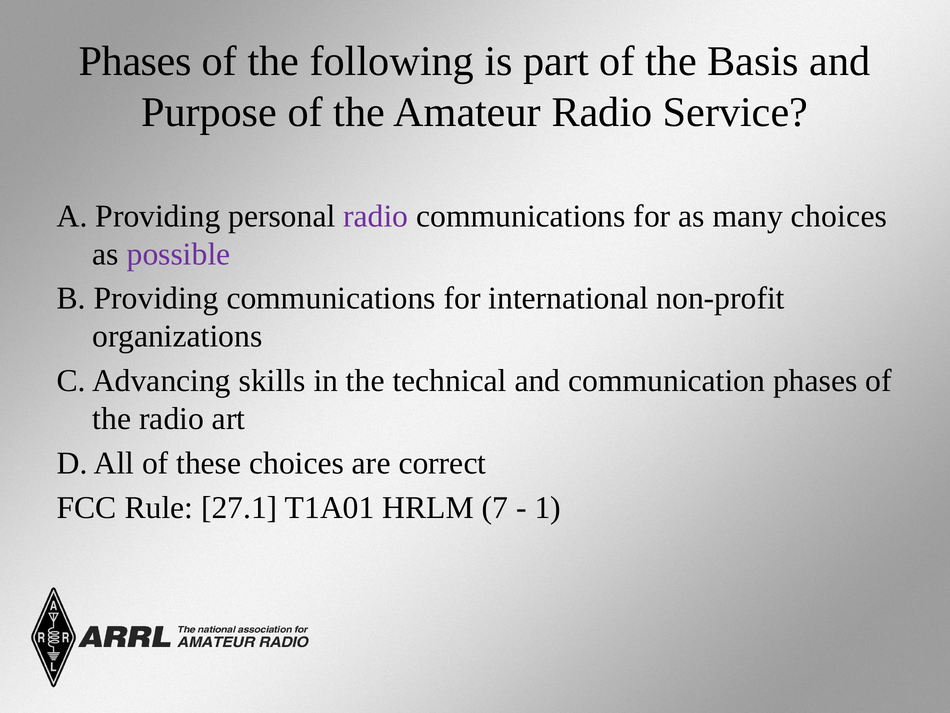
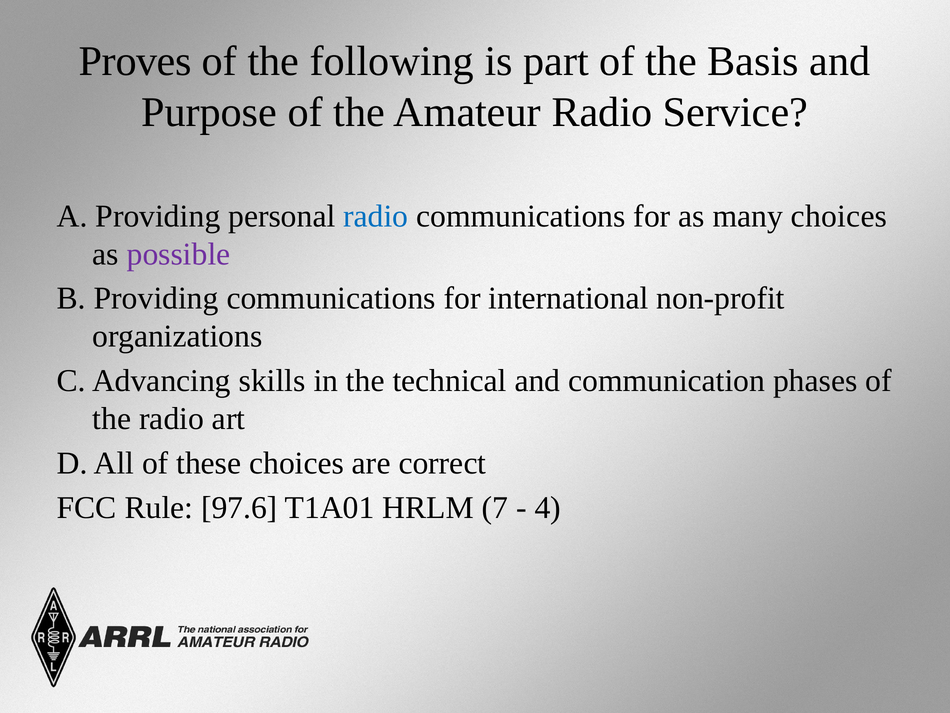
Phases at (135, 62): Phases -> Proves
radio at (376, 216) colour: purple -> blue
27.1: 27.1 -> 97.6
1: 1 -> 4
